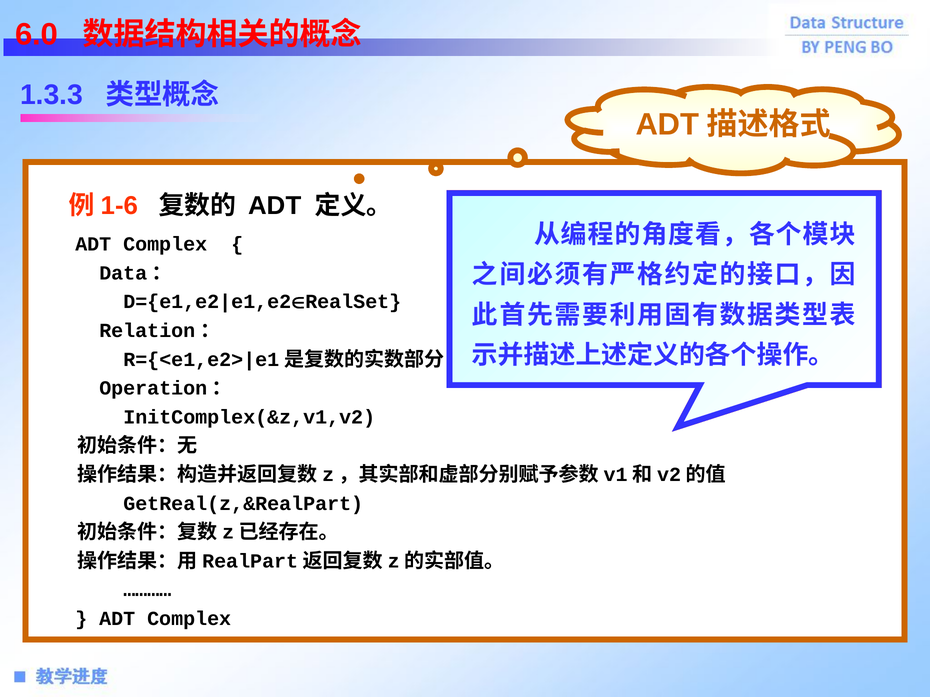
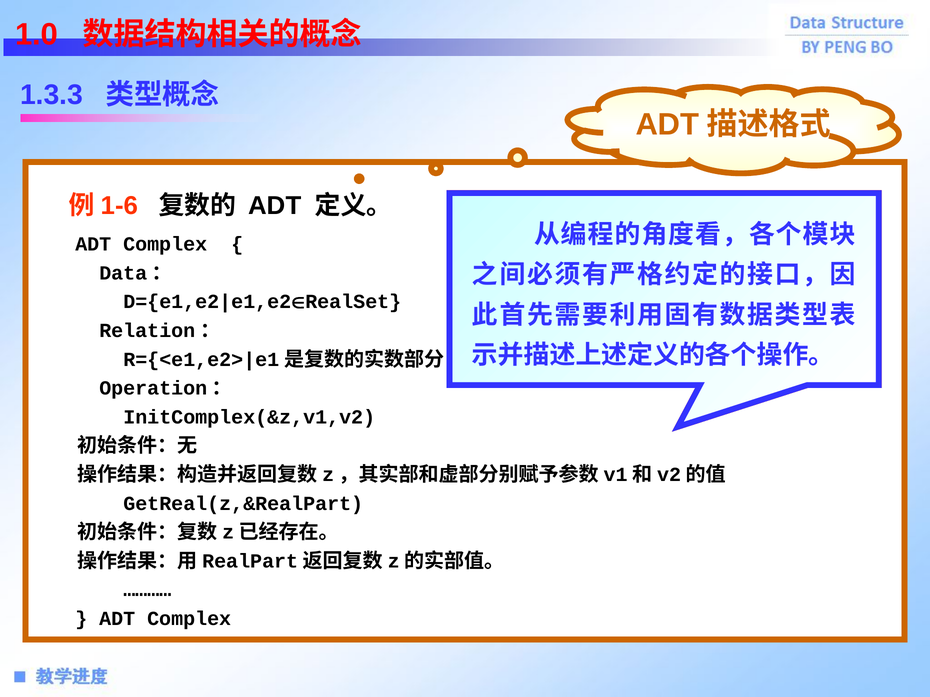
6.0: 6.0 -> 1.0
